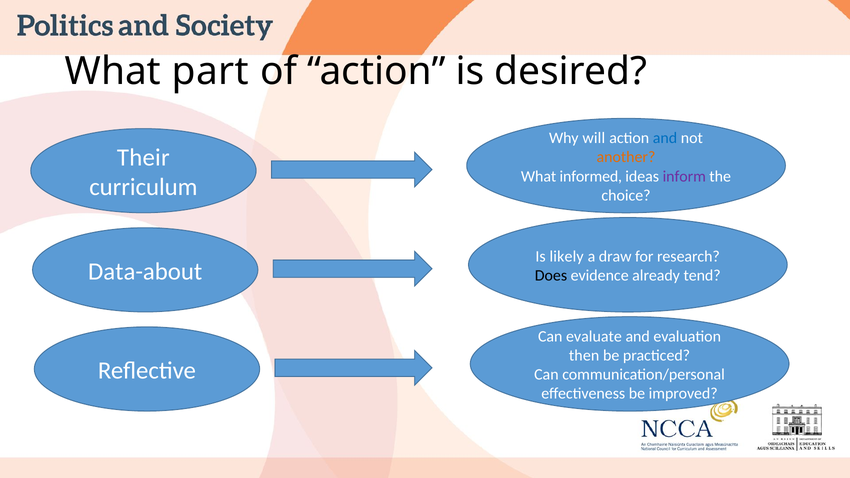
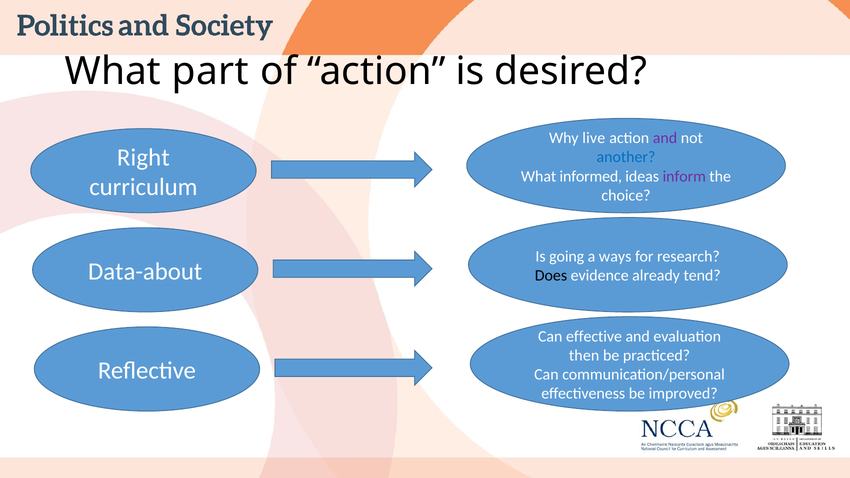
will: will -> live
and at (665, 138) colour: blue -> purple
Their: Their -> Right
another colour: orange -> blue
likely: likely -> going
draw: draw -> ways
evaluate: evaluate -> effective
